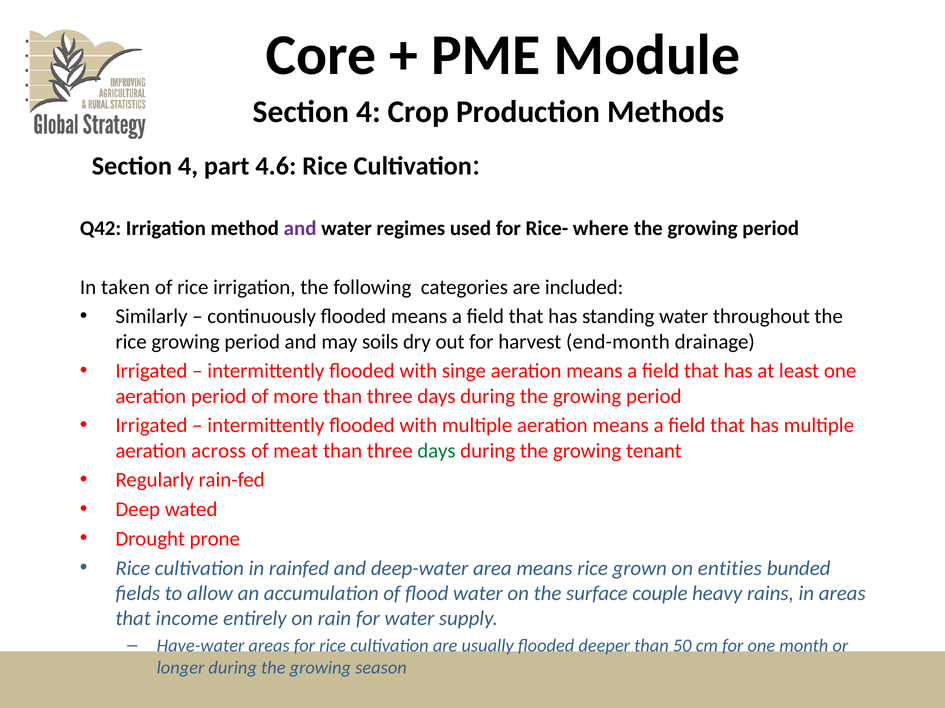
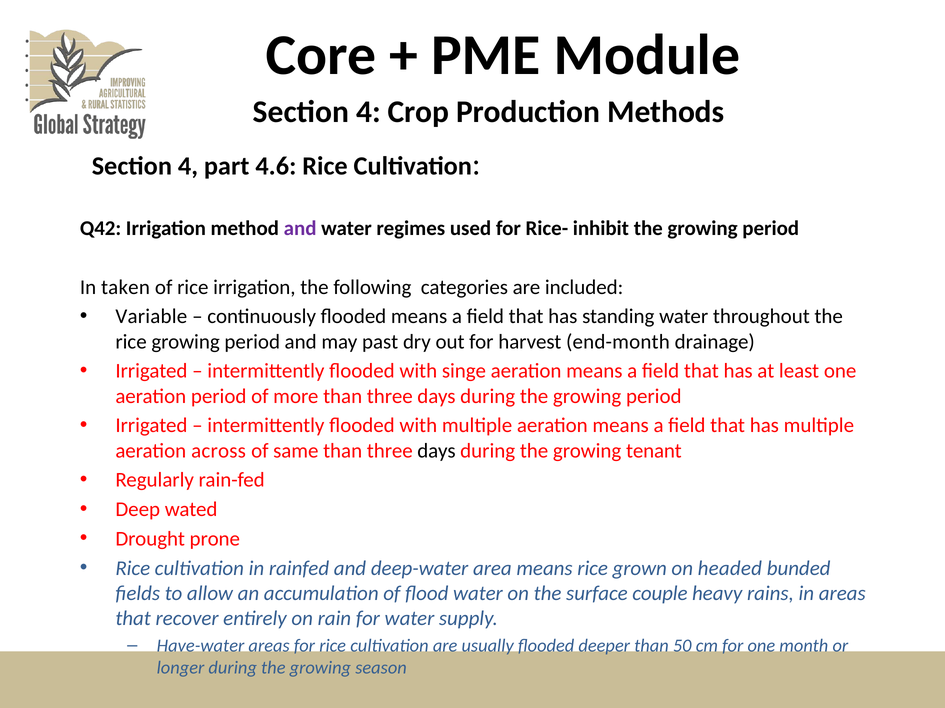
where: where -> inhibit
Similarly: Similarly -> Variable
soils: soils -> past
meat: meat -> same
days at (437, 451) colour: green -> black
entities: entities -> headed
income: income -> recover
